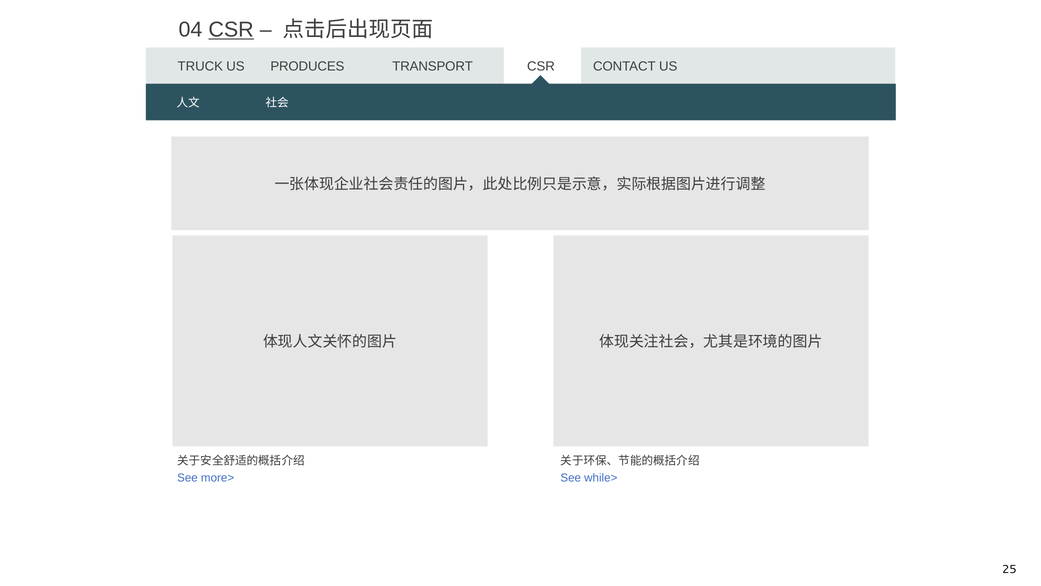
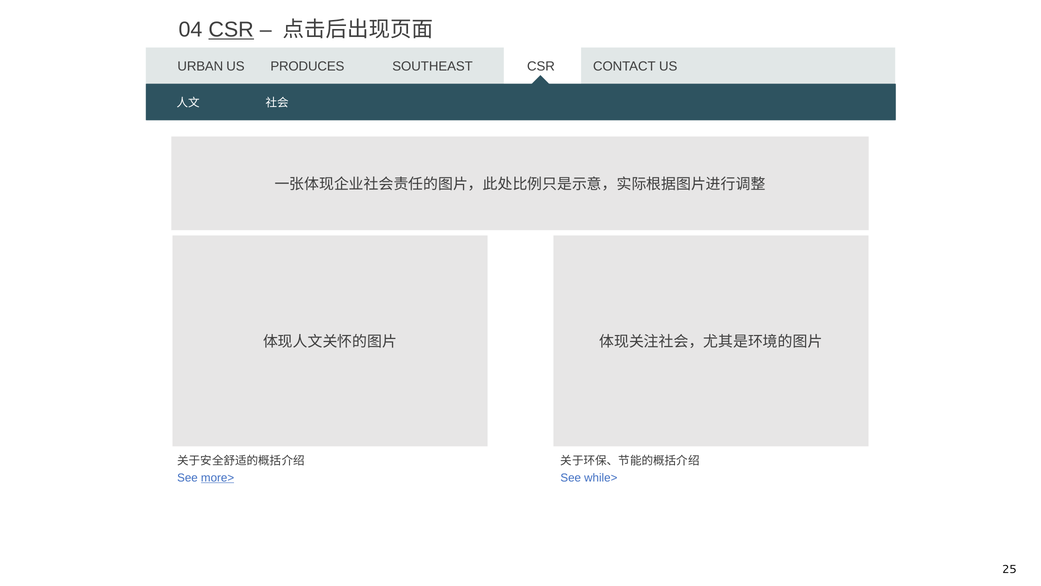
TRUCK: TRUCK -> URBAN
TRANSPORT: TRANSPORT -> SOUTHEAST
more> underline: none -> present
